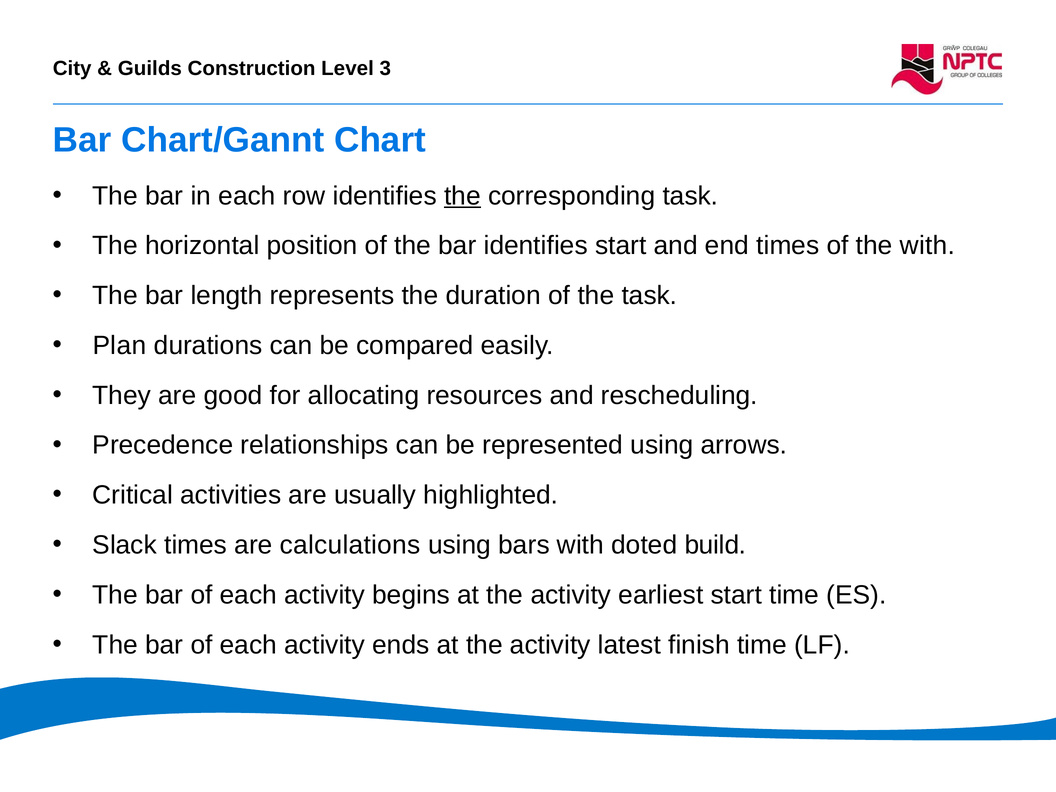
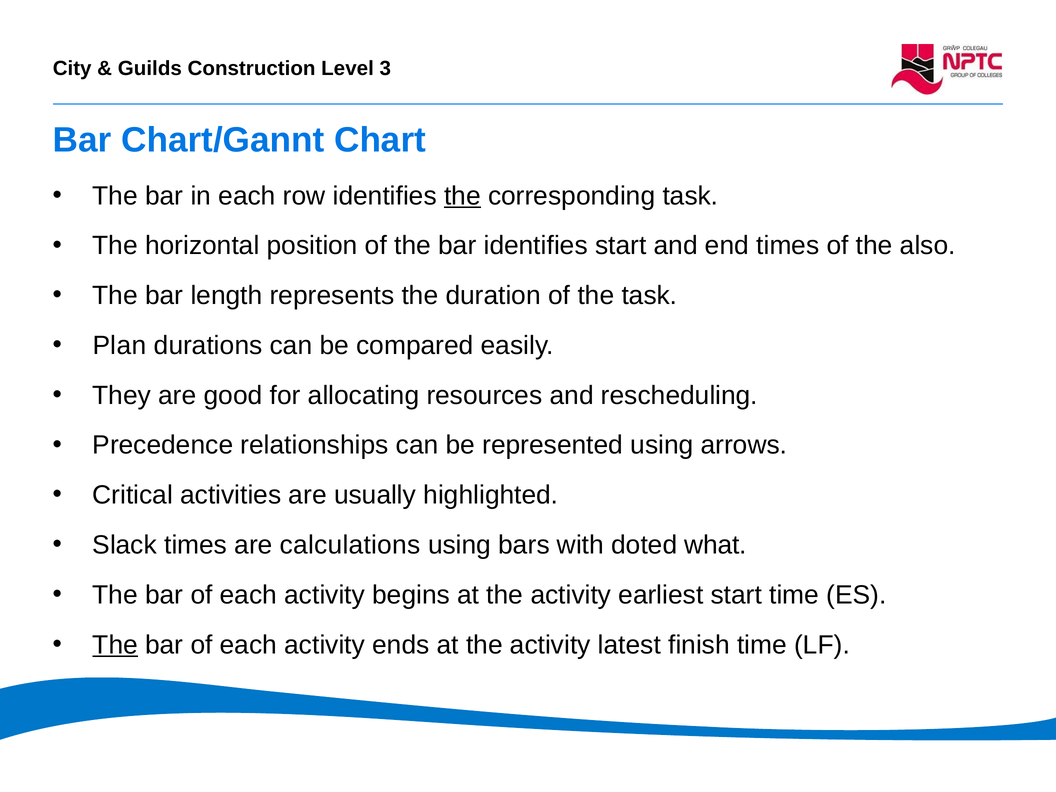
the with: with -> also
build: build -> what
The at (115, 645) underline: none -> present
